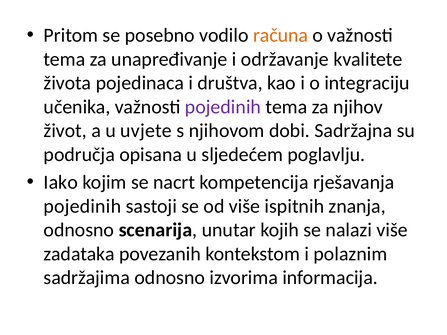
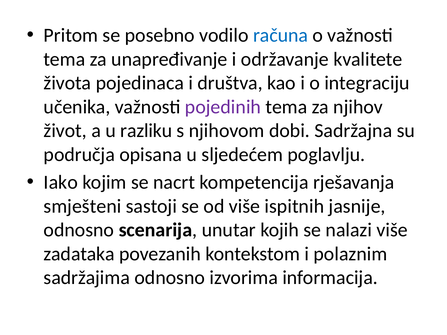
računa colour: orange -> blue
uvjete: uvjete -> razliku
pojedinih at (82, 206): pojedinih -> smješteni
znanja: znanja -> jasnije
